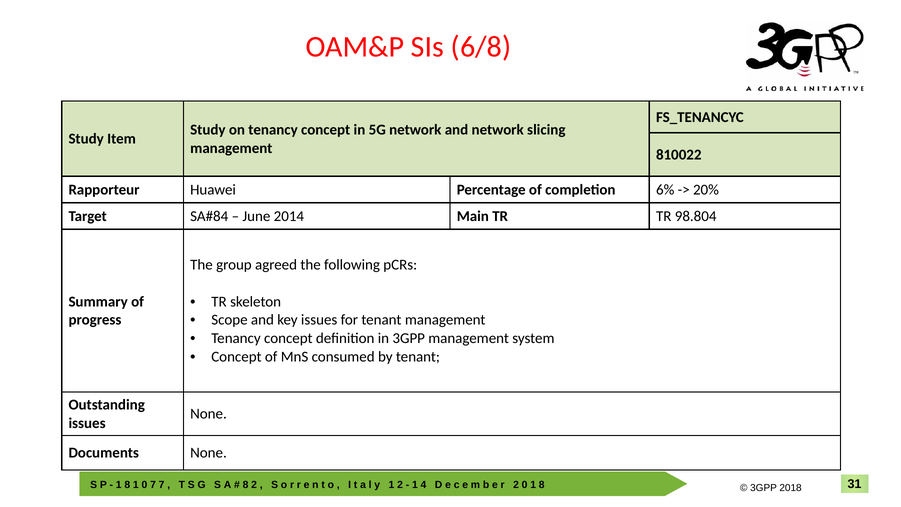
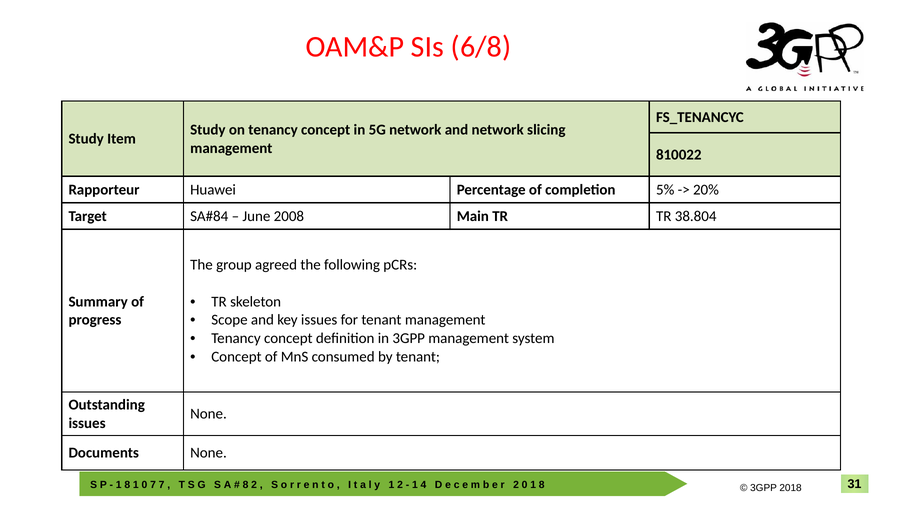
6%: 6% -> 5%
2014: 2014 -> 2008
98.804: 98.804 -> 38.804
